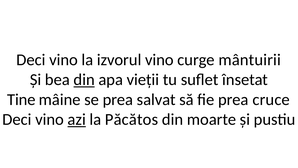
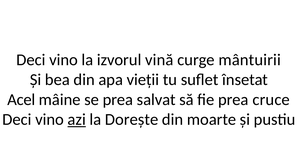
izvorul vino: vino -> vină
din at (84, 80) underline: present -> none
Tine: Tine -> Acel
Păcătos: Păcătos -> Dorește
